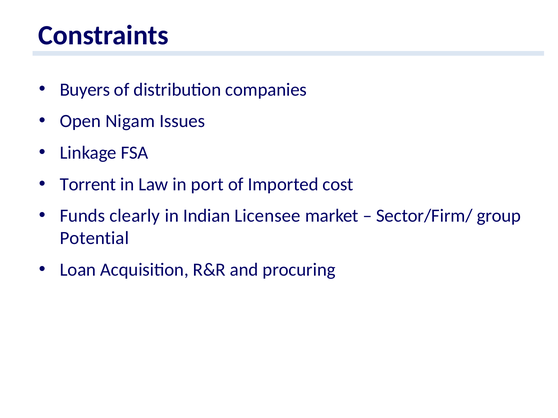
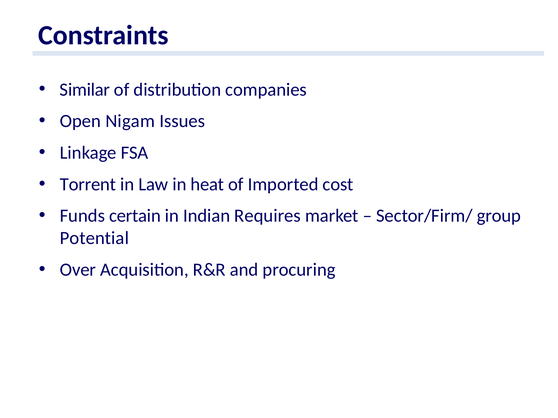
Buyers: Buyers -> Similar
port: port -> heat
clearly: clearly -> certain
Licensee: Licensee -> Requires
Loan: Loan -> Over
